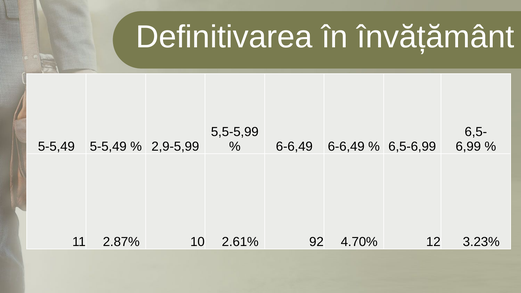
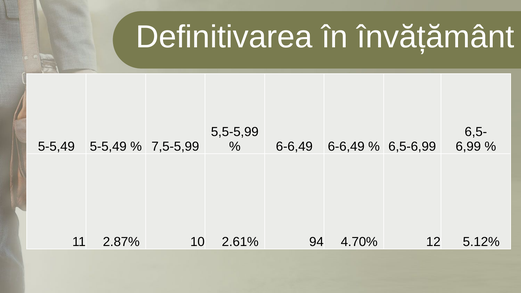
2,9-5,99: 2,9-5,99 -> 7,5-5,99
92: 92 -> 94
3.23%: 3.23% -> 5.12%
